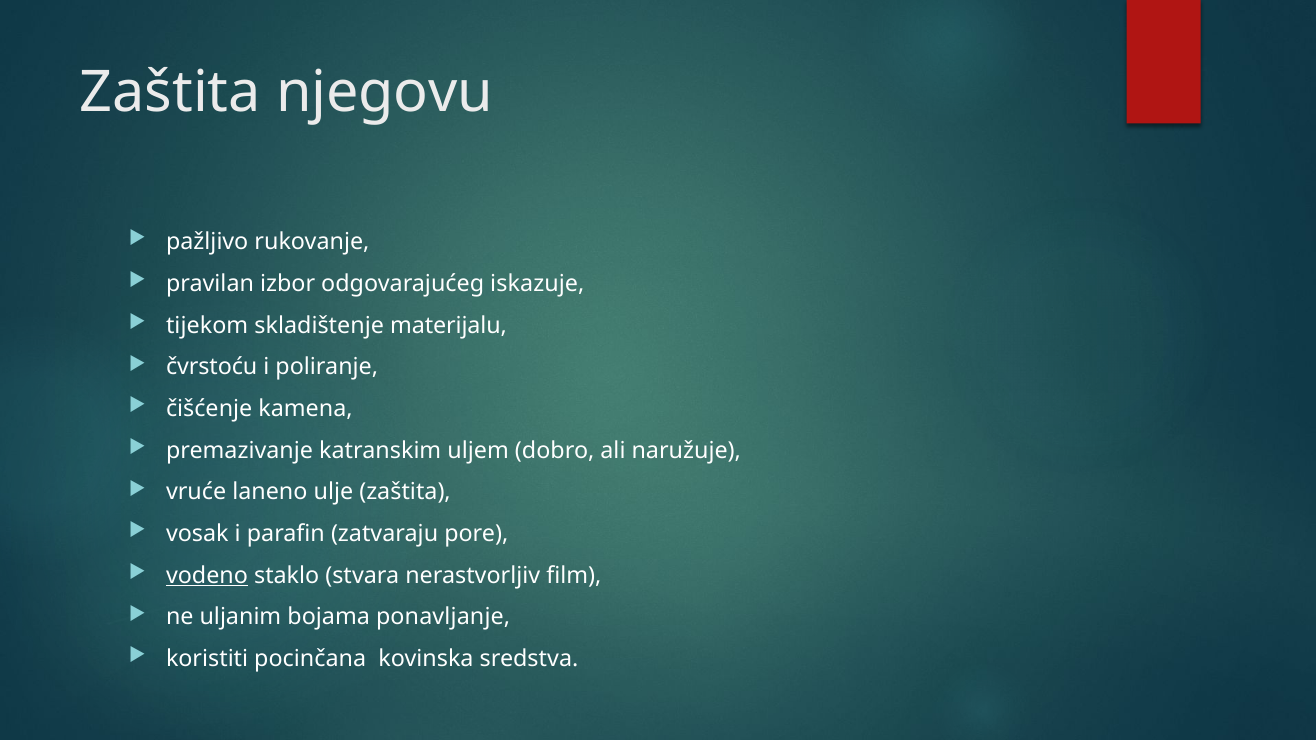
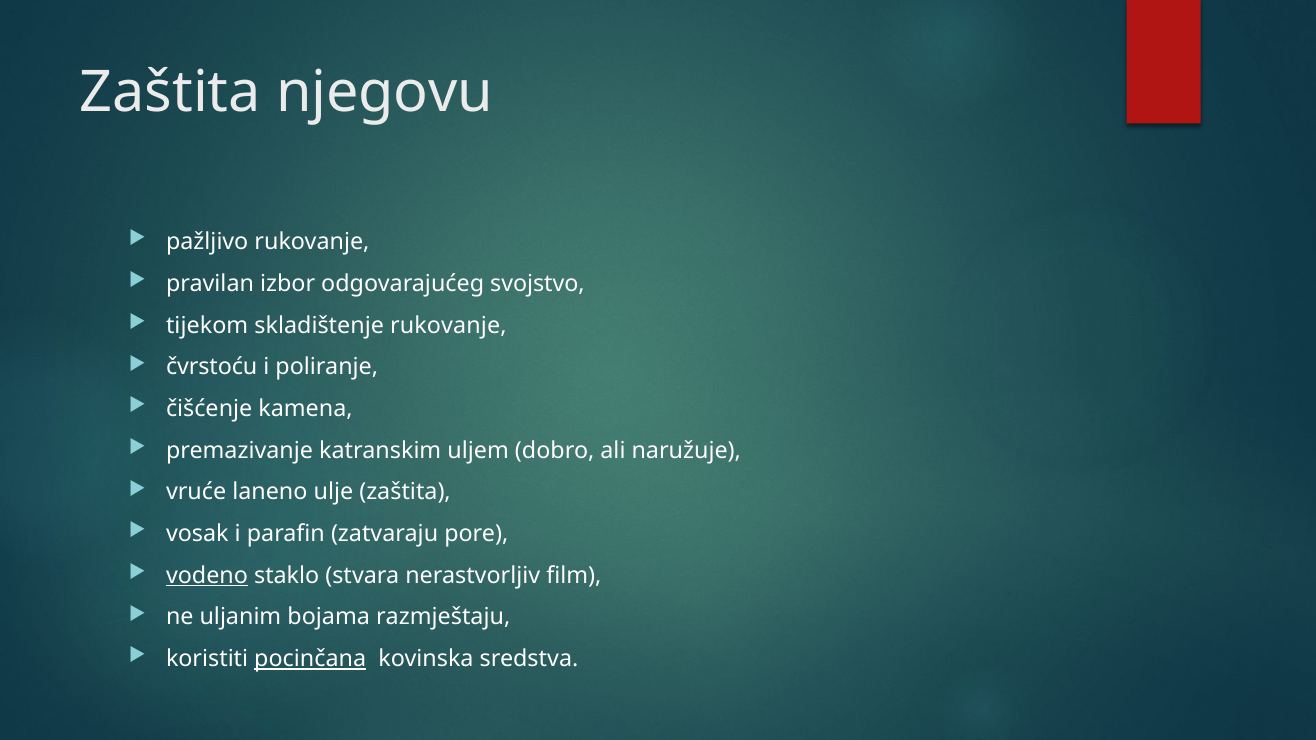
iskazuje: iskazuje -> svojstvo
skladištenje materijalu: materijalu -> rukovanje
ponavljanje: ponavljanje -> razmještaju
pocinčana underline: none -> present
